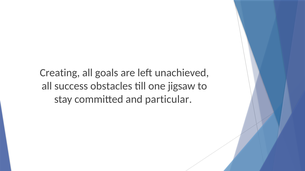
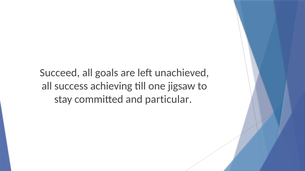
Creating: Creating -> Succeed
obstacles: obstacles -> achieving
